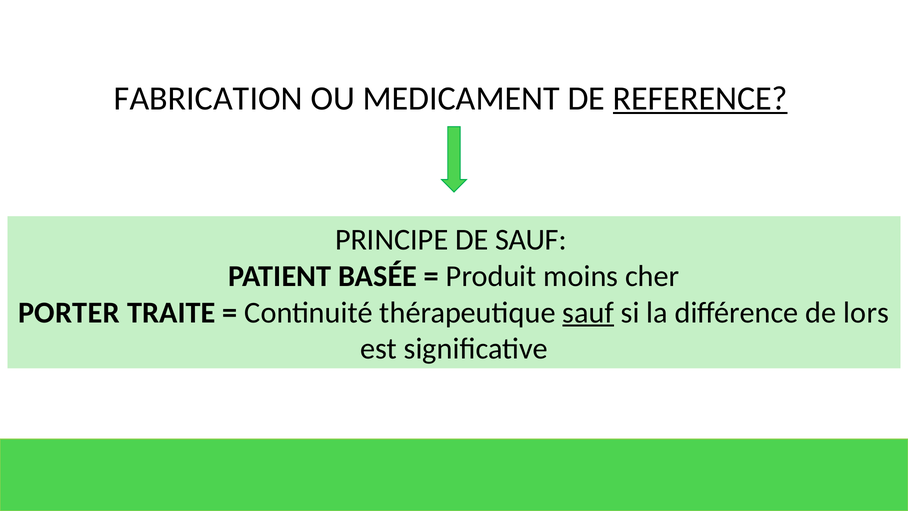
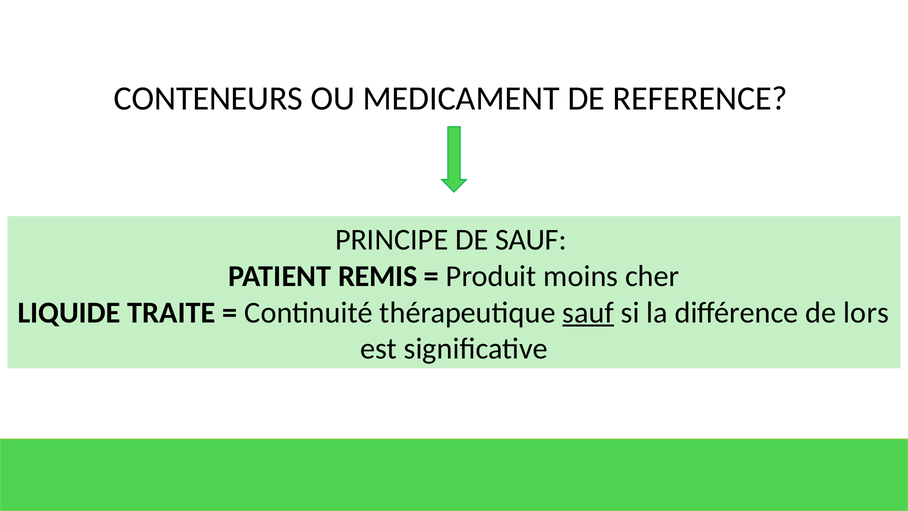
FABRICATION: FABRICATION -> CONTENEURS
REFERENCE underline: present -> none
BASÉE: BASÉE -> REMIS
PORTER: PORTER -> LIQUIDE
